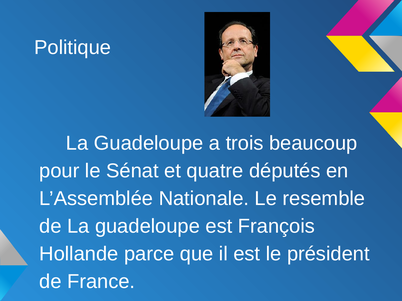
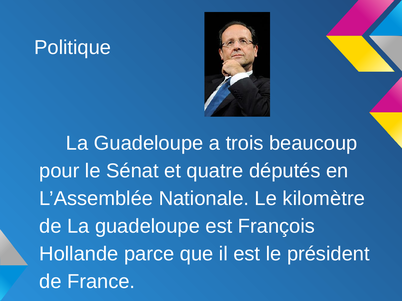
resemble: resemble -> kilomètre
